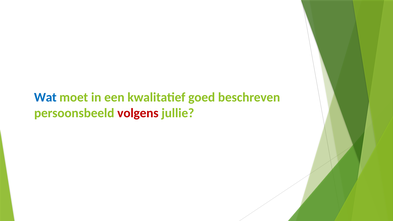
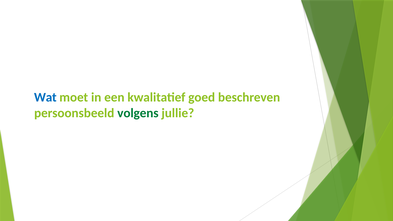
volgens colour: red -> green
